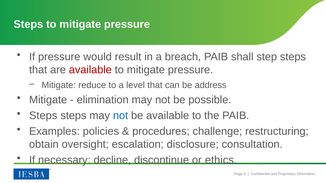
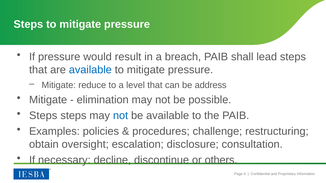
step: step -> lead
available at (90, 70) colour: red -> blue
ethics: ethics -> others
